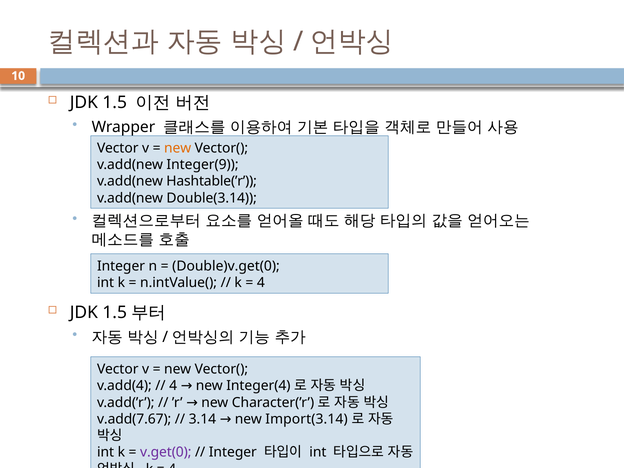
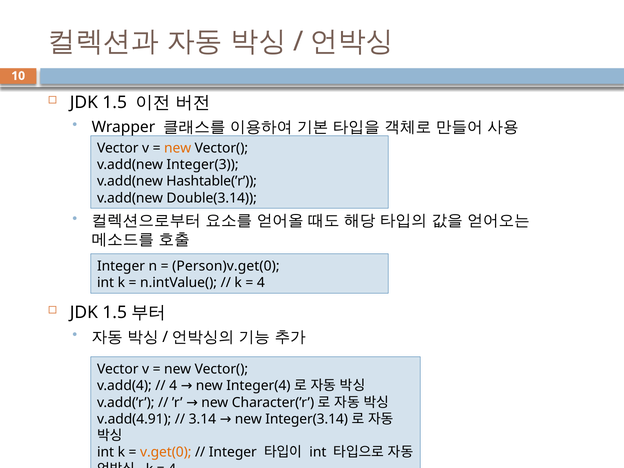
Integer(9: Integer(9 -> Integer(3
Double)v.get(0: Double)v.get(0 -> Person)v.get(0
v.add(7.67: v.add(7.67 -> v.add(4.91
Import(3.14: Import(3.14 -> Integer(3.14
v.get(0 colour: purple -> orange
